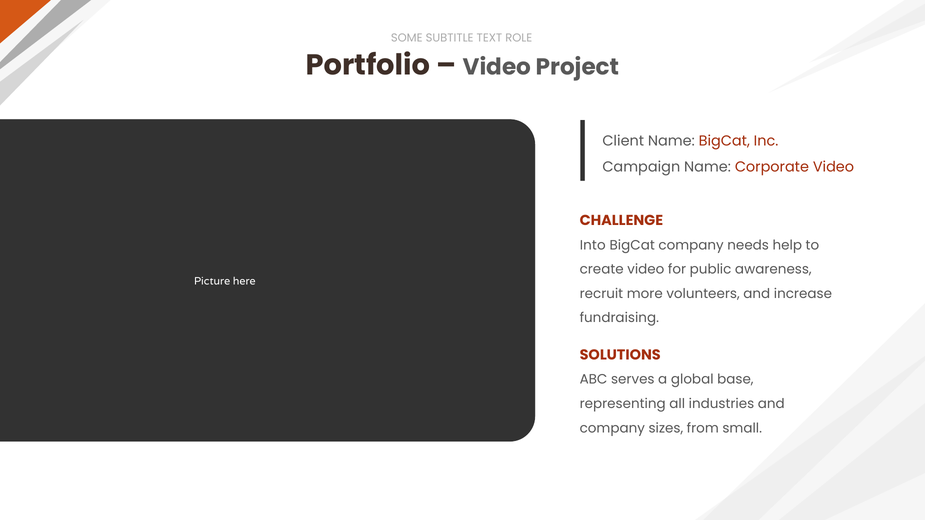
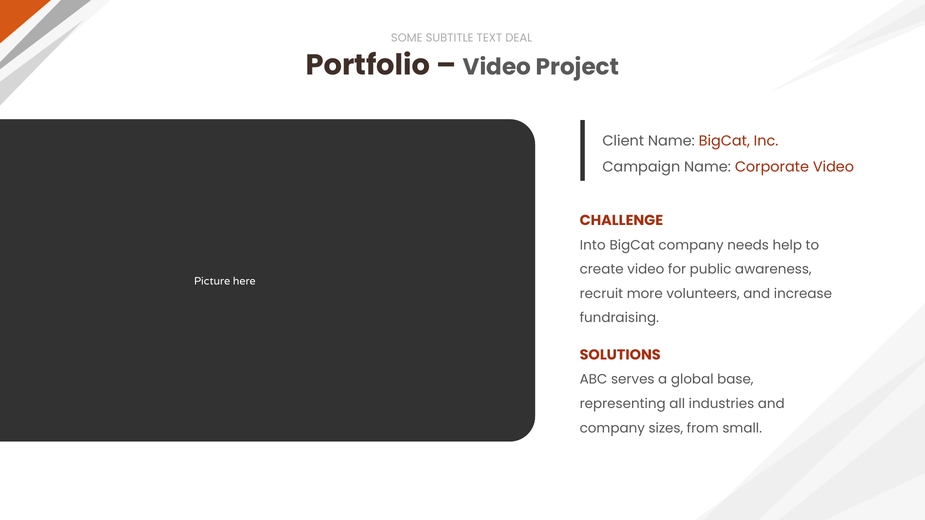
ROLE: ROLE -> DEAL
